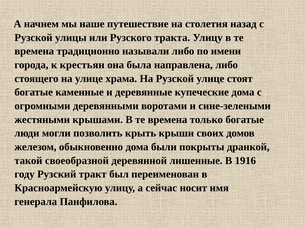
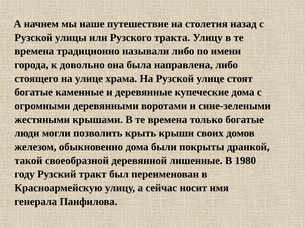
крестьян: крестьян -> довольно
1916: 1916 -> 1980
